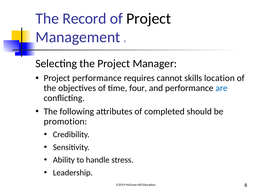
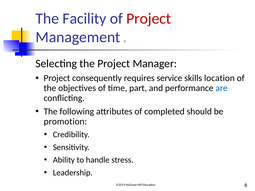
Record: Record -> Facility
Project at (149, 19) colour: black -> red
Project performance: performance -> consequently
cannot: cannot -> service
four: four -> part
